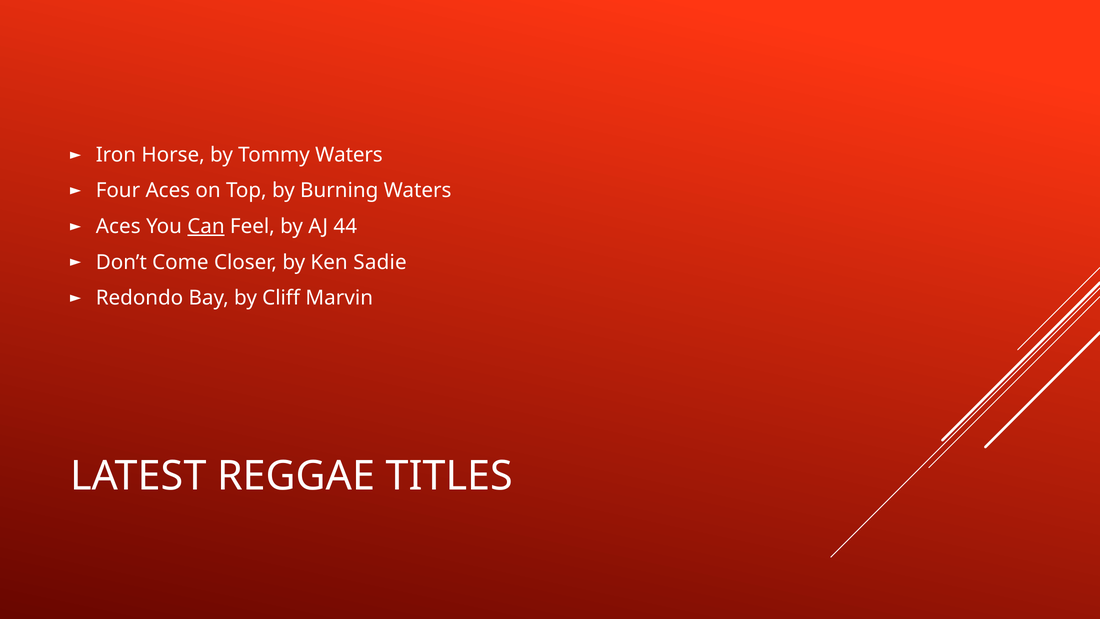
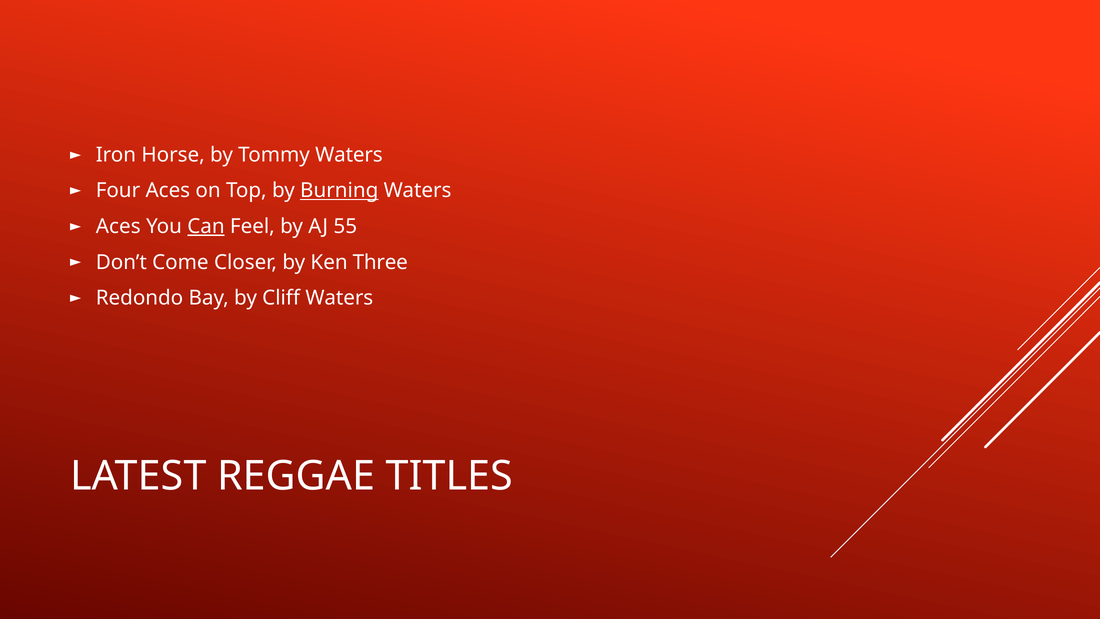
Burning underline: none -> present
44: 44 -> 55
Sadie: Sadie -> Three
Cliff Marvin: Marvin -> Waters
